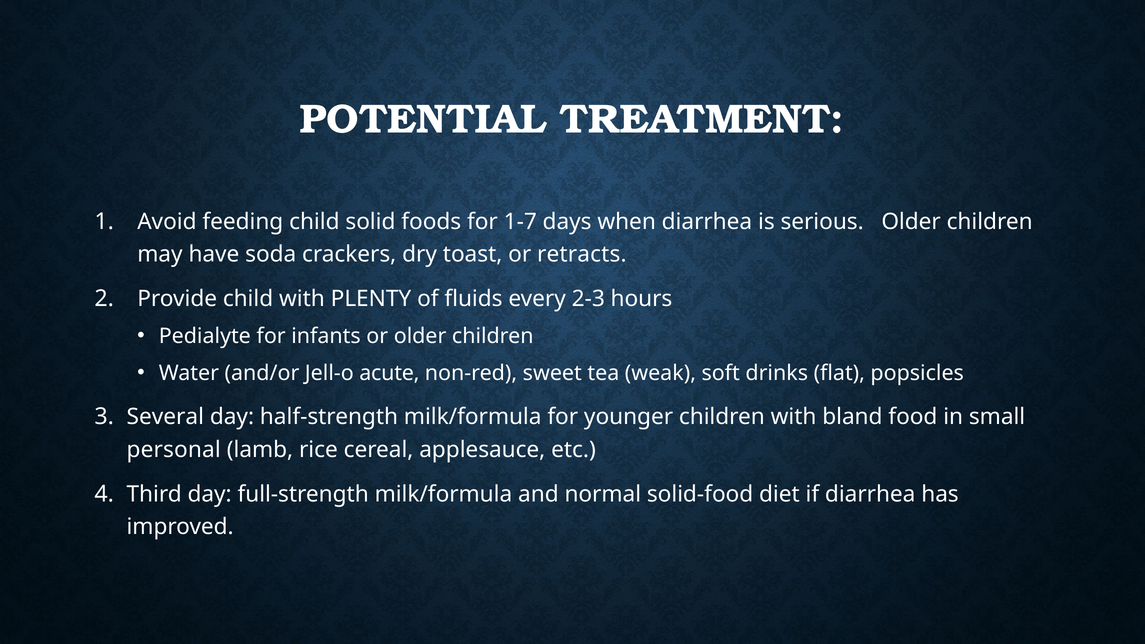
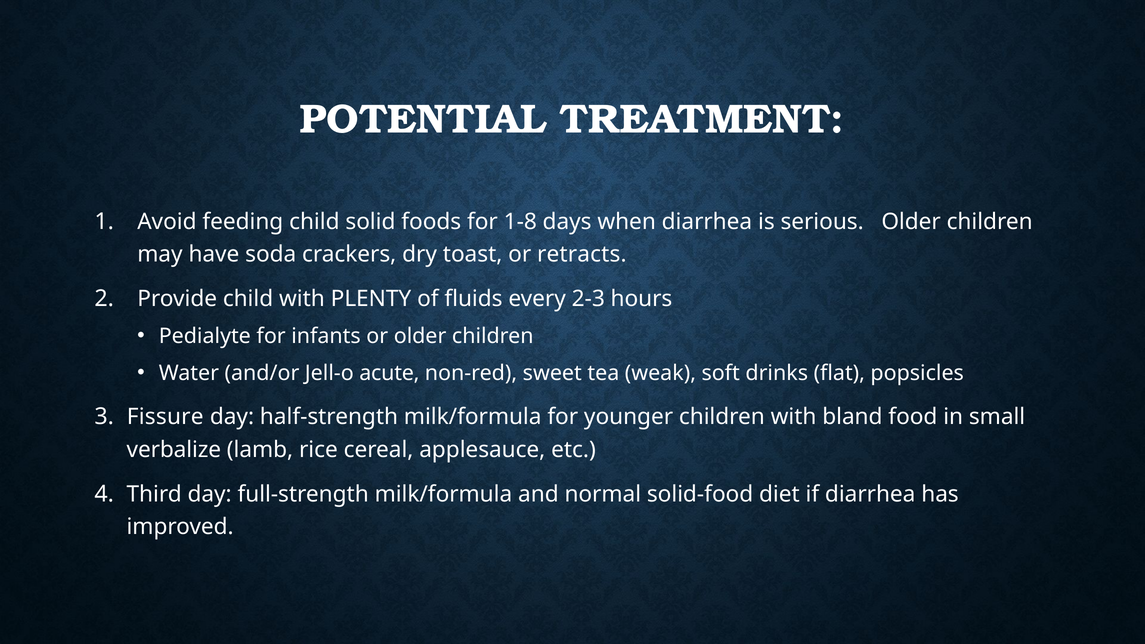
1-7: 1-7 -> 1-8
Several: Several -> Fissure
personal: personal -> verbalize
